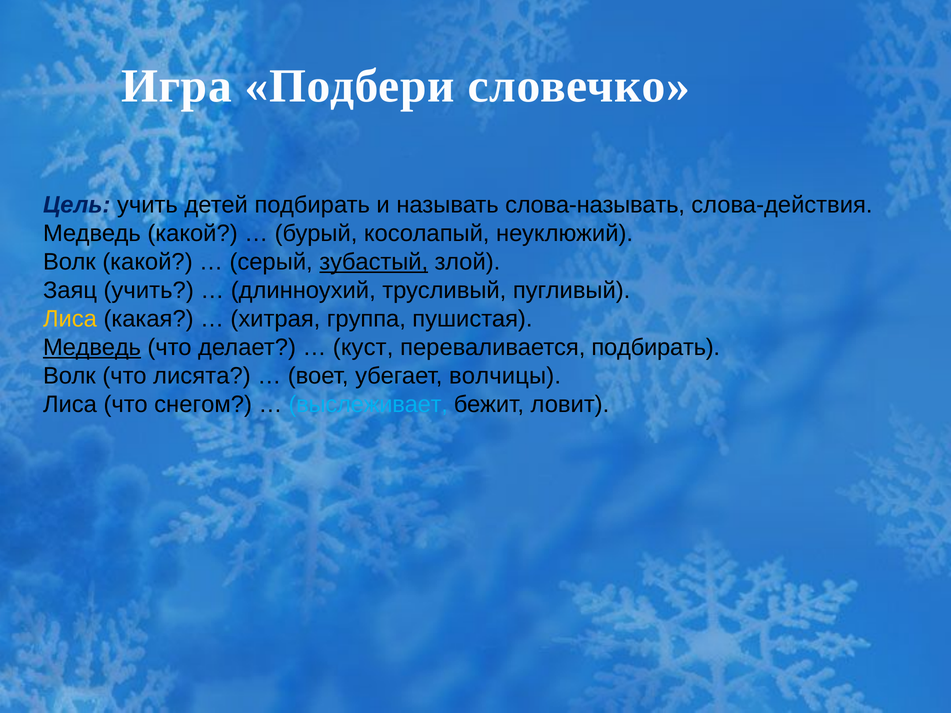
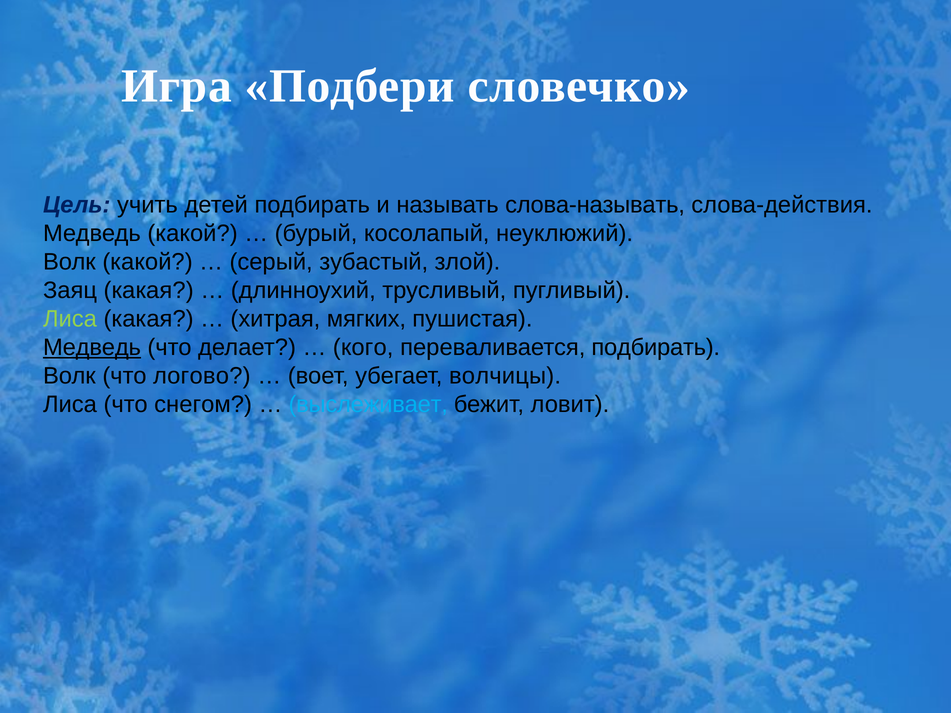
зубастый underline: present -> none
Заяц учить: учить -> какая
Лиса at (70, 319) colour: yellow -> light green
группа: группа -> мягких
куст: куст -> кого
лисята: лисята -> логово
